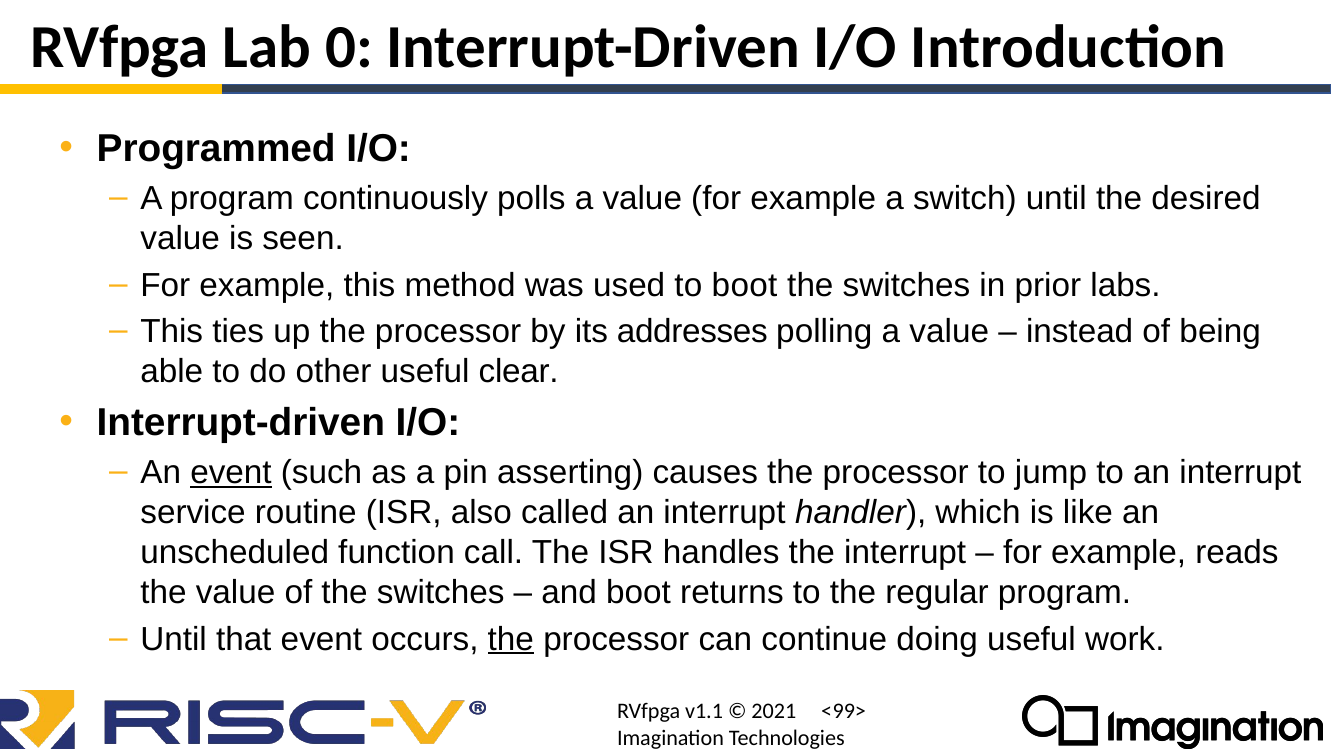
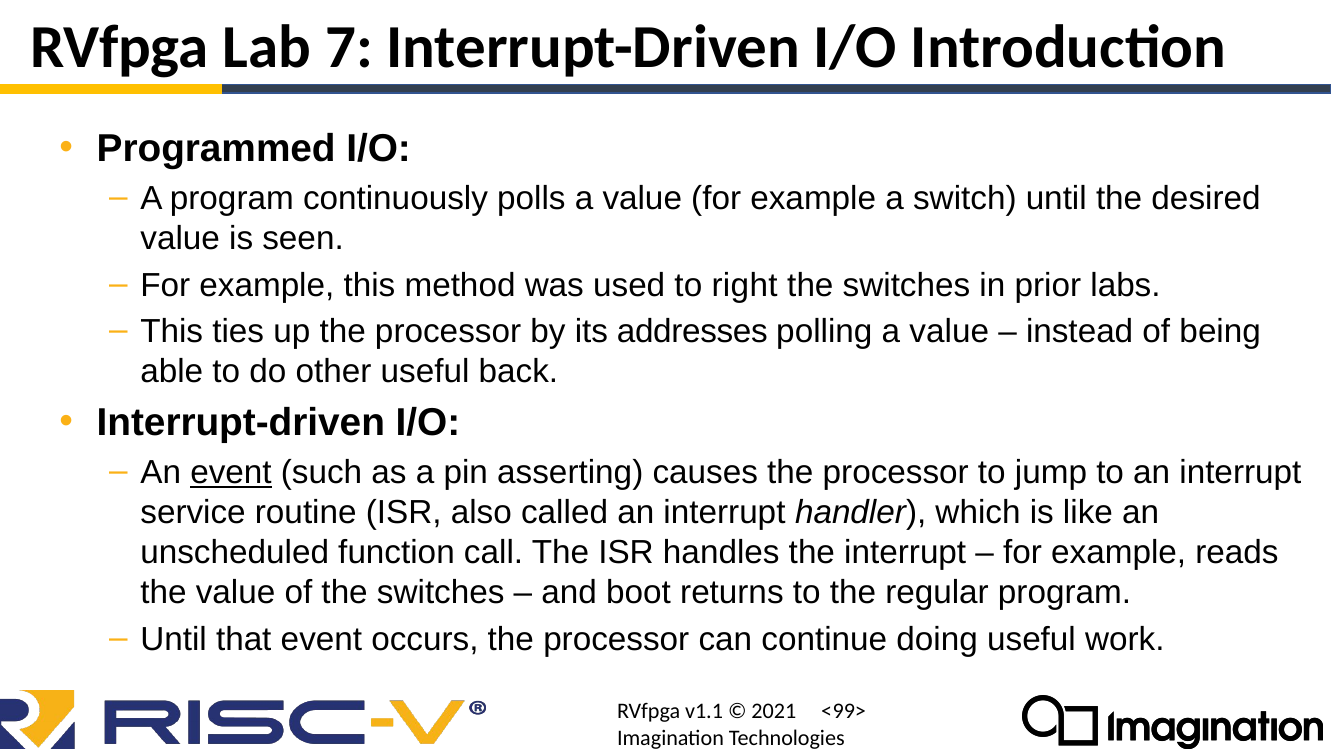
0: 0 -> 7
to boot: boot -> right
clear: clear -> back
the at (511, 639) underline: present -> none
